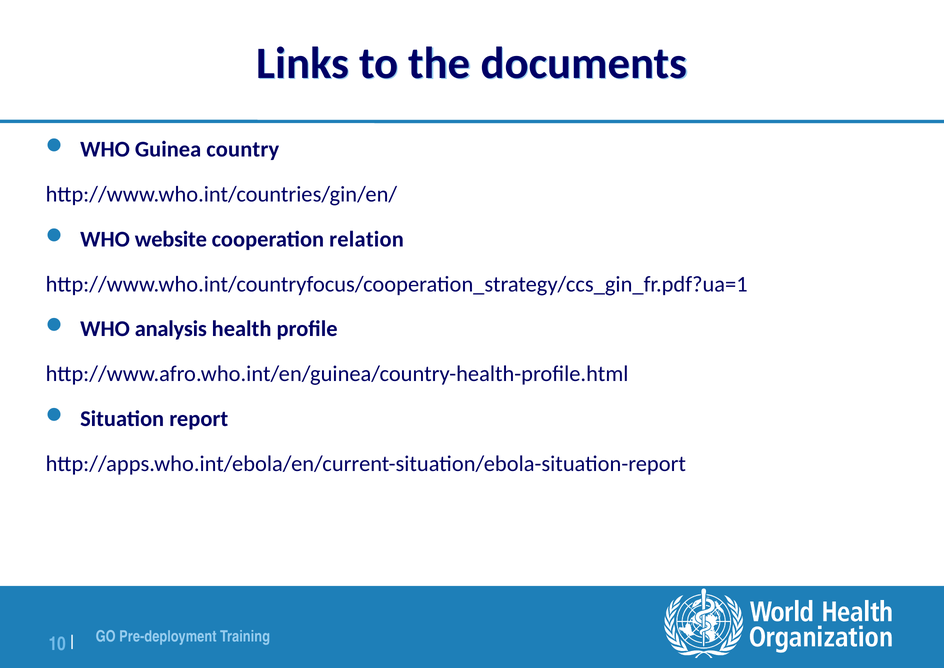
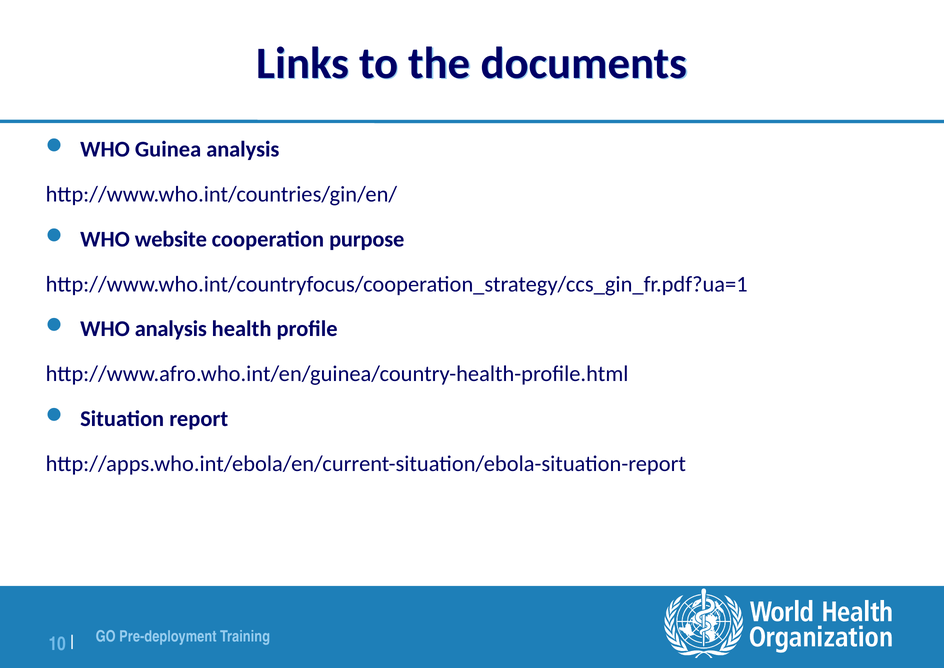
Guinea country: country -> analysis
relation: relation -> purpose
